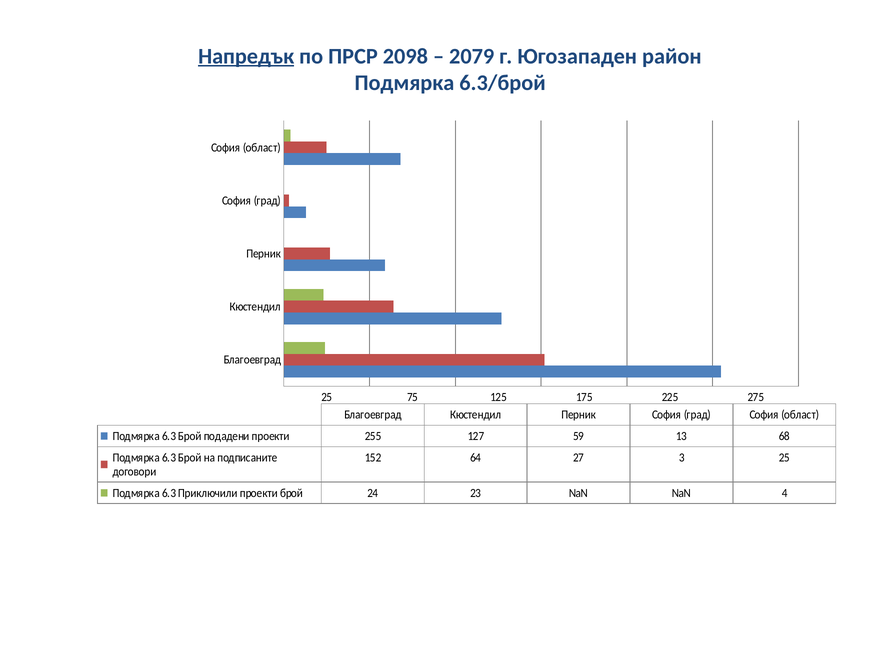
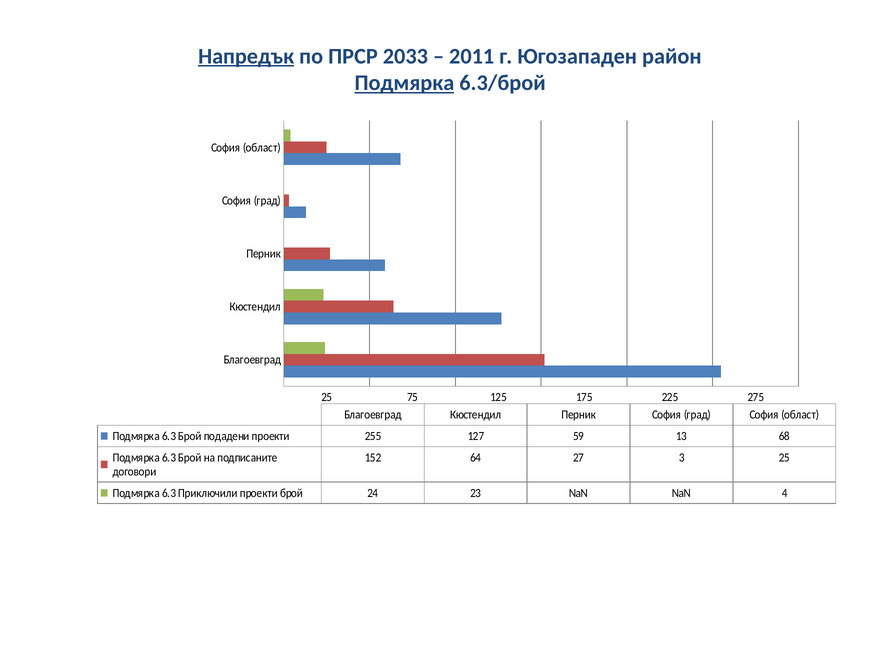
2098: 2098 -> 2033
2079: 2079 -> 2011
Подмярка at (404, 83) underline: none -> present
